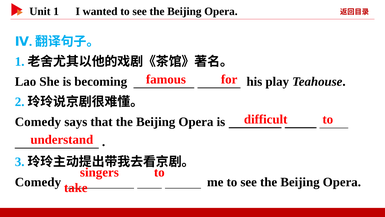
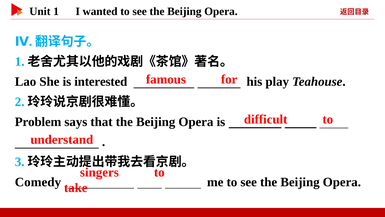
becoming: becoming -> interested
Comedy at (38, 122): Comedy -> Problem
